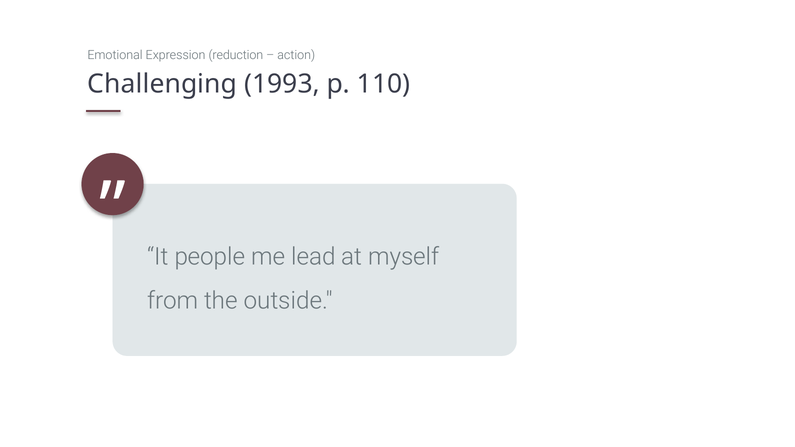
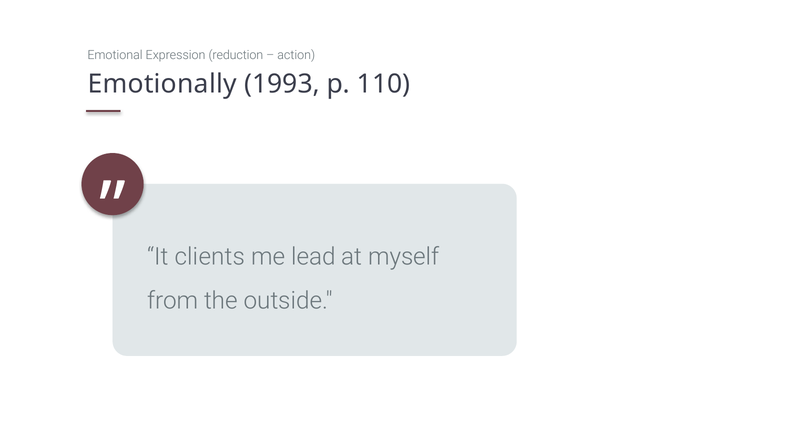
Challenging: Challenging -> Emotionally
people: people -> clients
